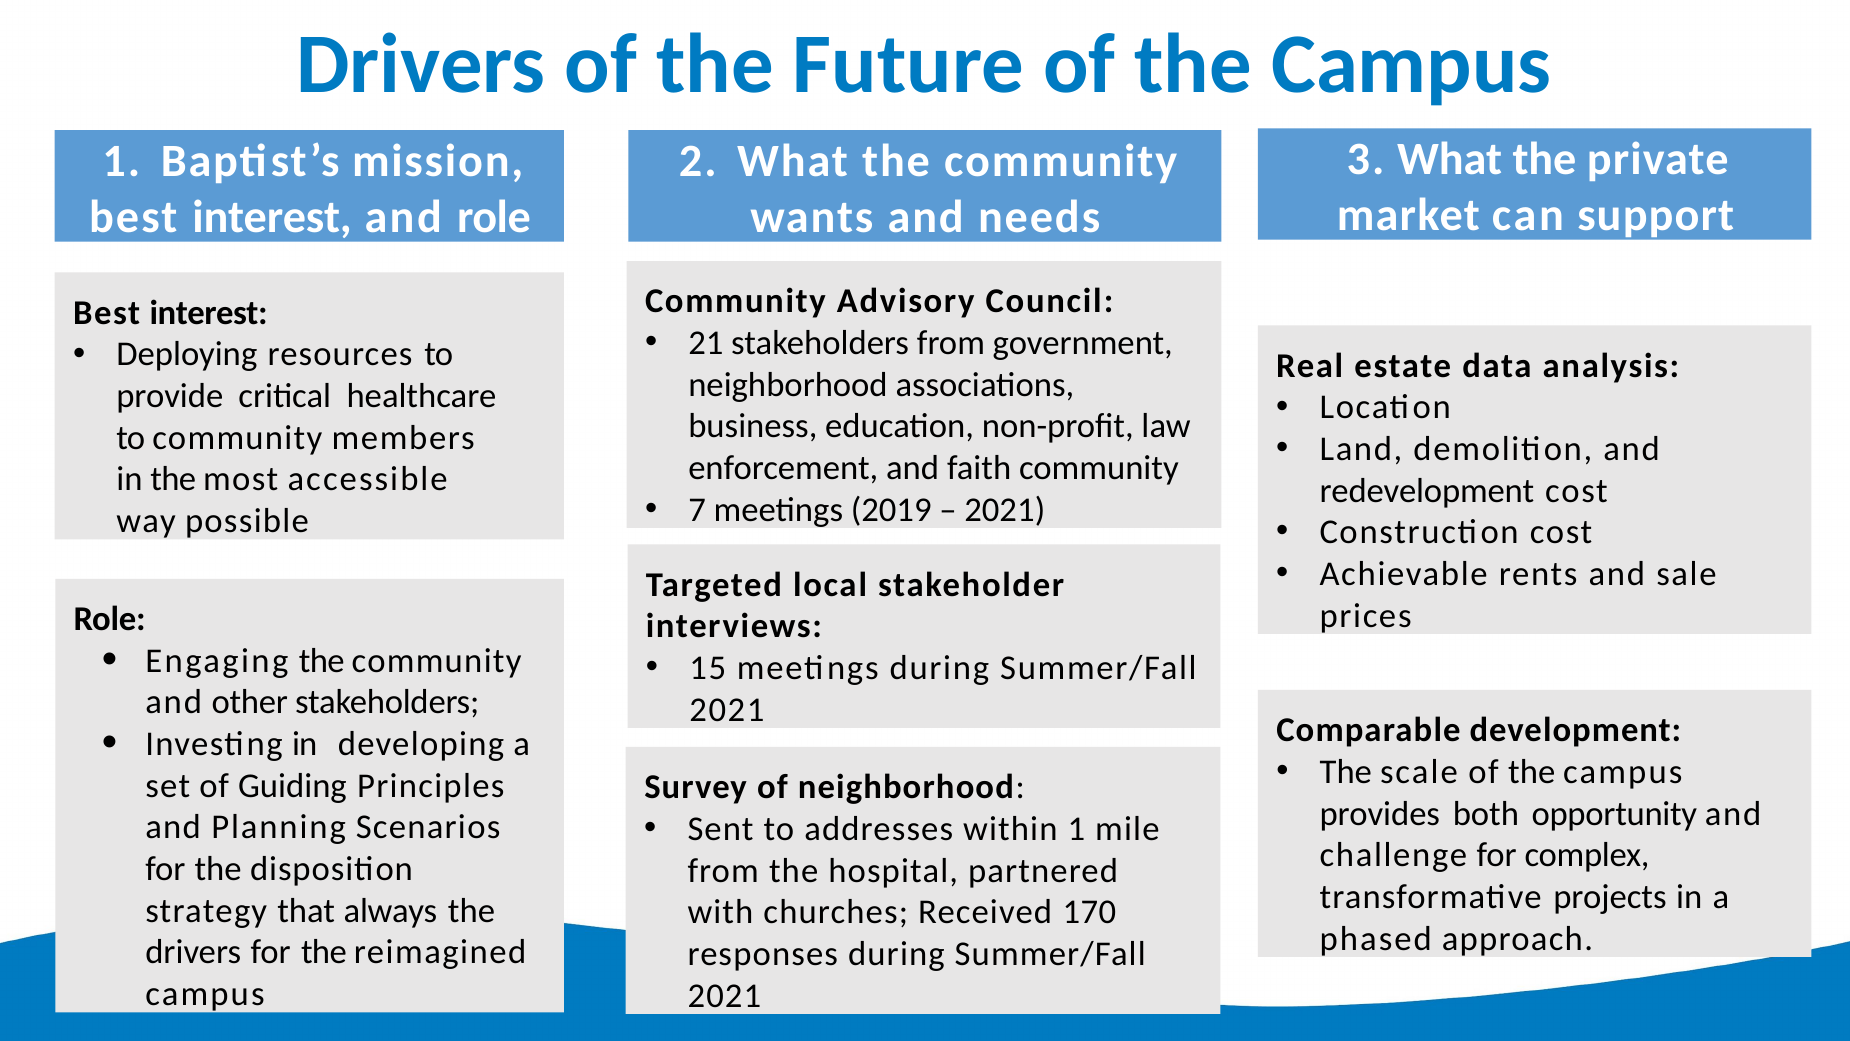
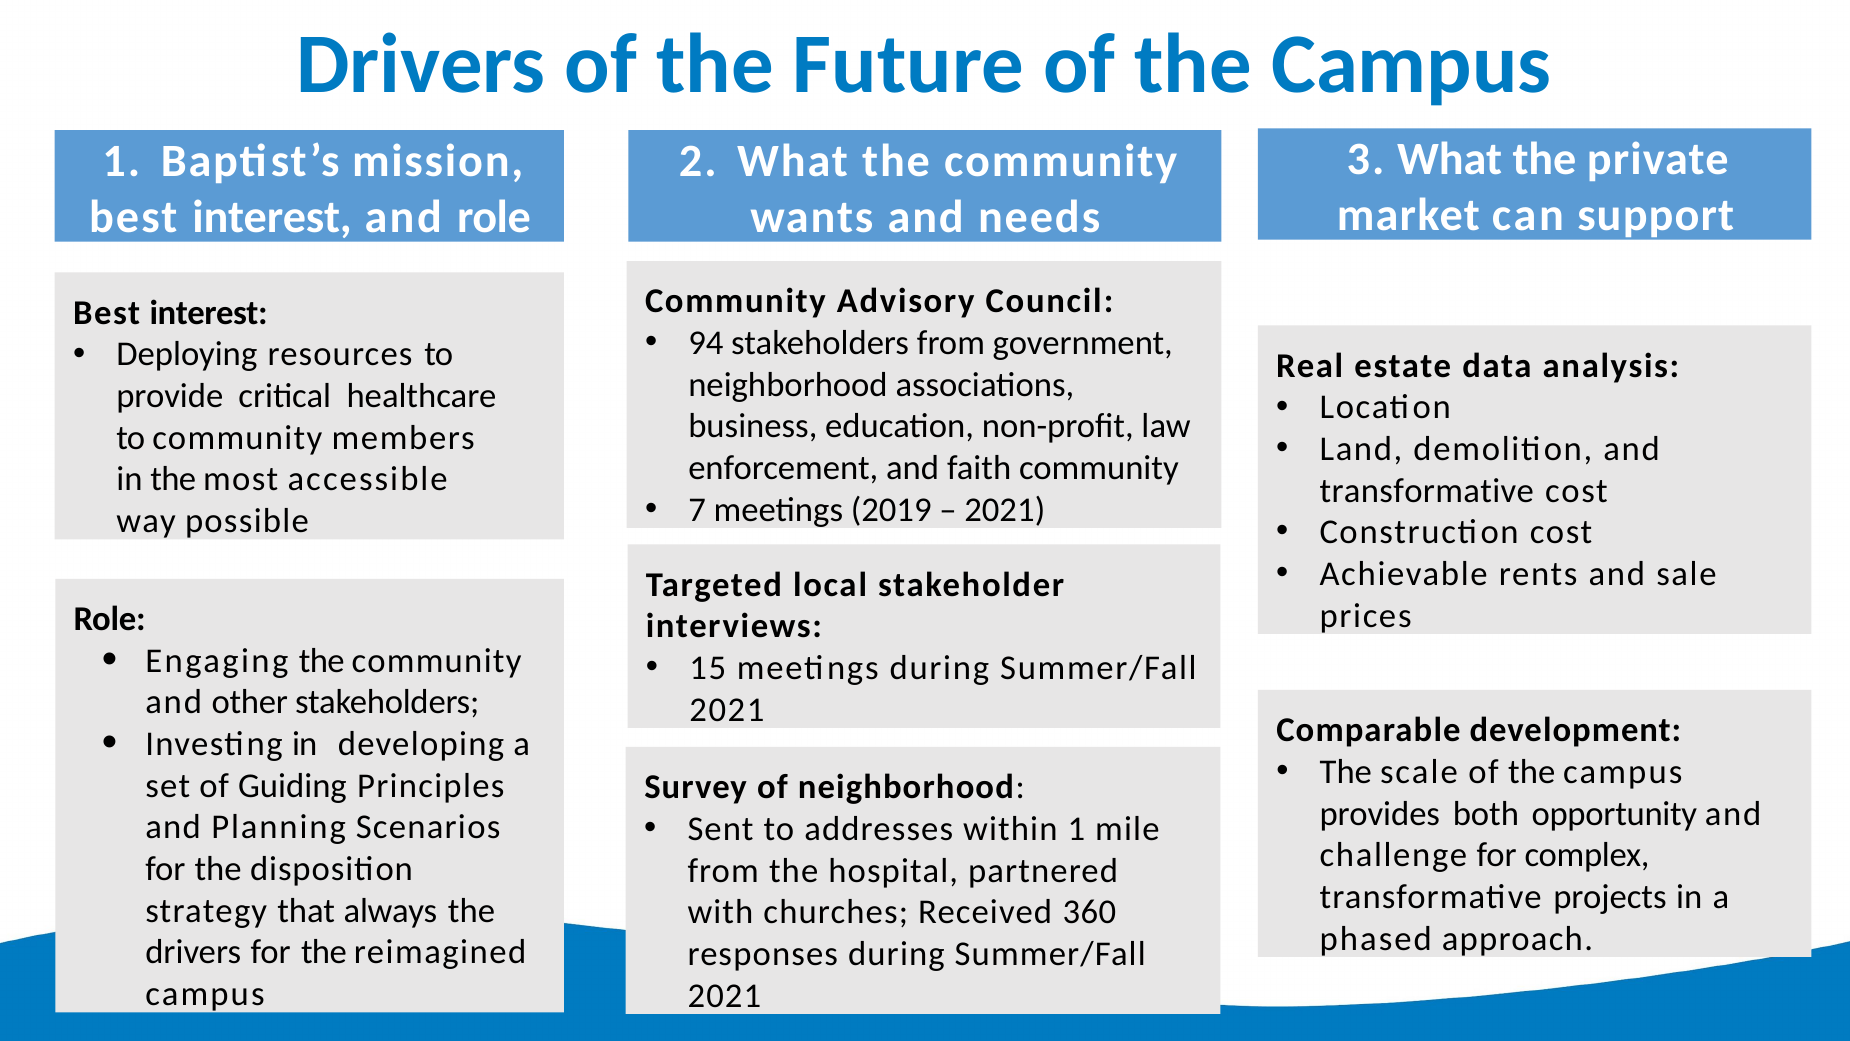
21: 21 -> 94
redevelopment at (1427, 491): redevelopment -> transformative
170: 170 -> 360
